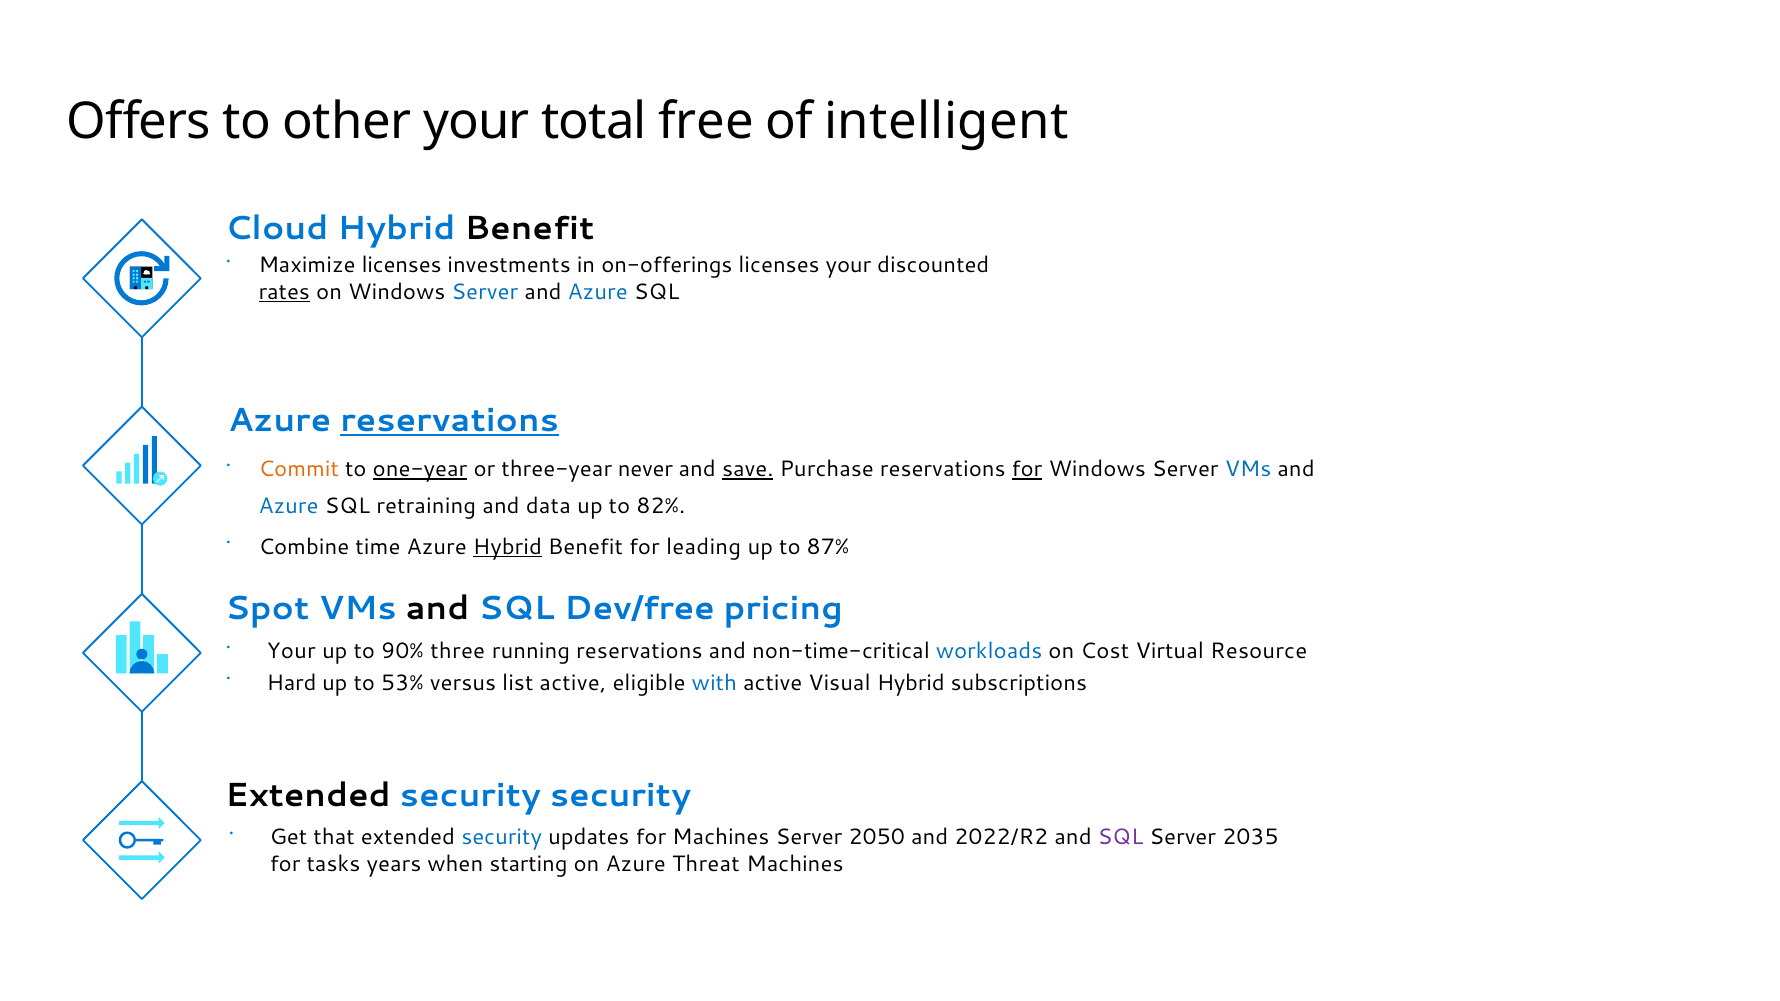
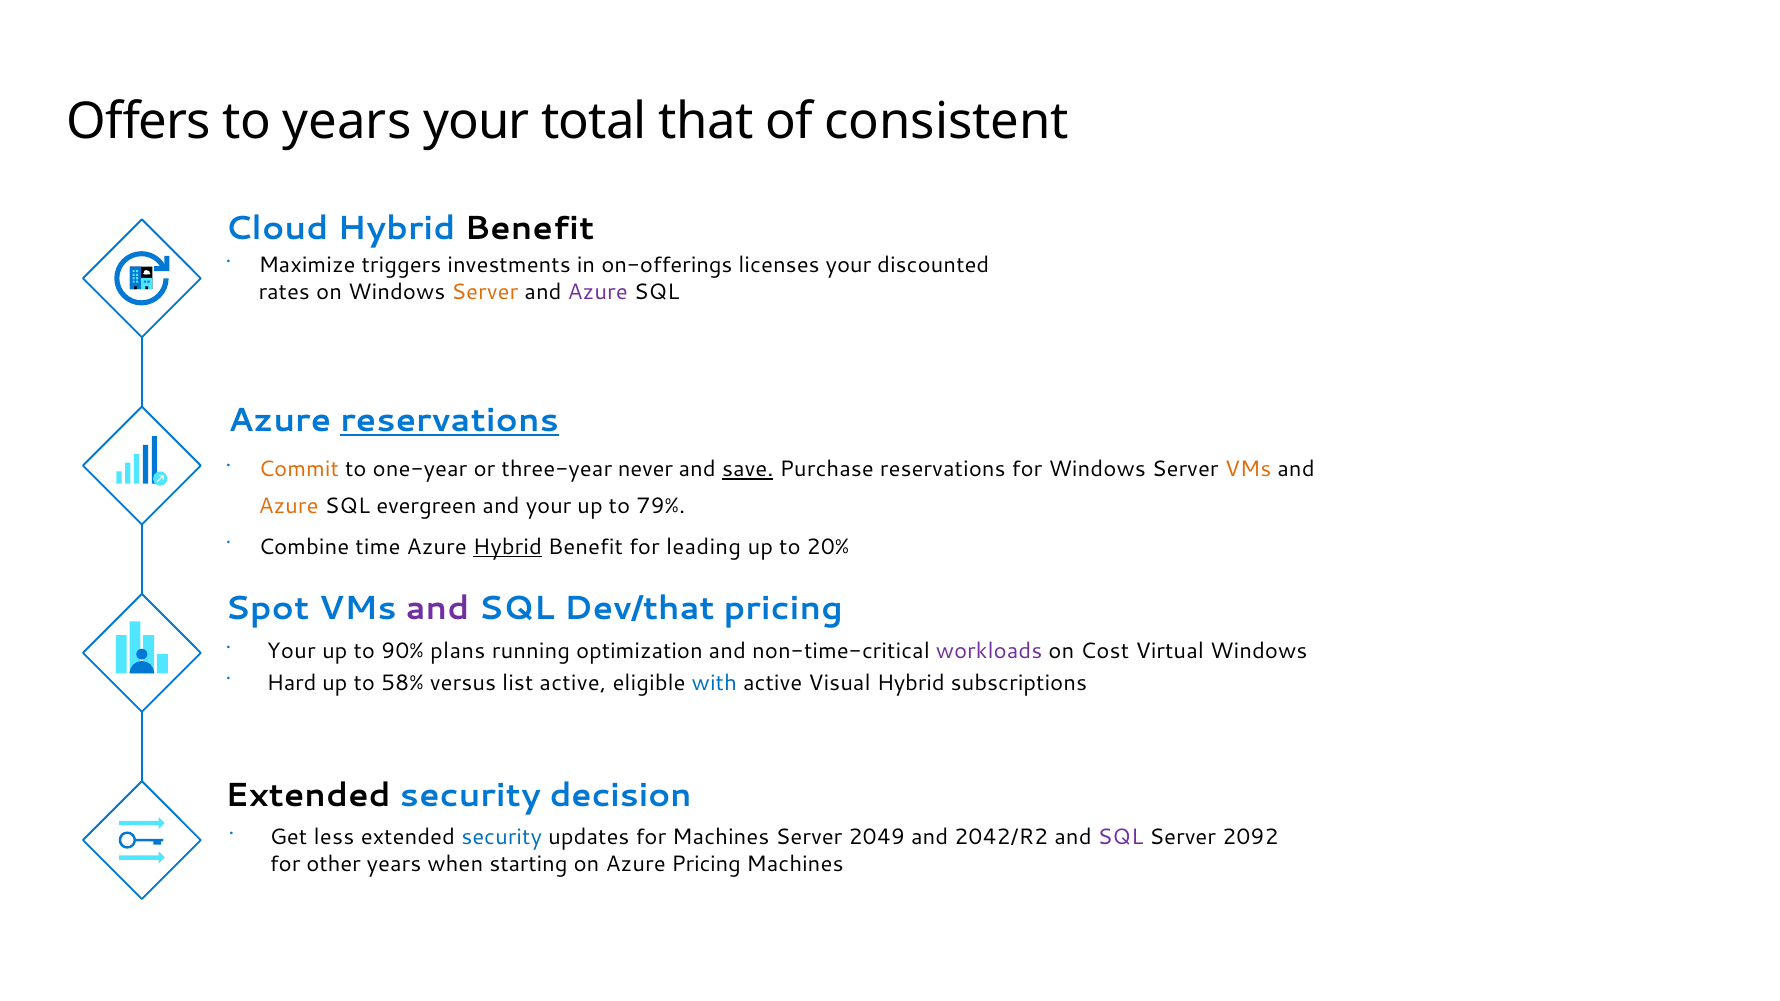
to other: other -> years
free: free -> that
intelligent: intelligent -> consistent
Maximize licenses: licenses -> triggers
rates underline: present -> none
Server at (485, 292) colour: blue -> orange
Azure at (598, 292) colour: blue -> purple
one-year underline: present -> none
for at (1027, 470) underline: present -> none
VMs at (1248, 470) colour: blue -> orange
Azure at (289, 506) colour: blue -> orange
retraining: retraining -> evergreen
and data: data -> your
82%: 82% -> 79%
87%: 87% -> 20%
and at (437, 609) colour: black -> purple
Dev/free: Dev/free -> Dev/that
three: three -> plans
running reservations: reservations -> optimization
workloads colour: blue -> purple
Virtual Resource: Resource -> Windows
53%: 53% -> 58%
security security: security -> decision
that: that -> less
2050: 2050 -> 2049
2022/R2: 2022/R2 -> 2042/R2
2035: 2035 -> 2092
tasks: tasks -> other
Azure Threat: Threat -> Pricing
